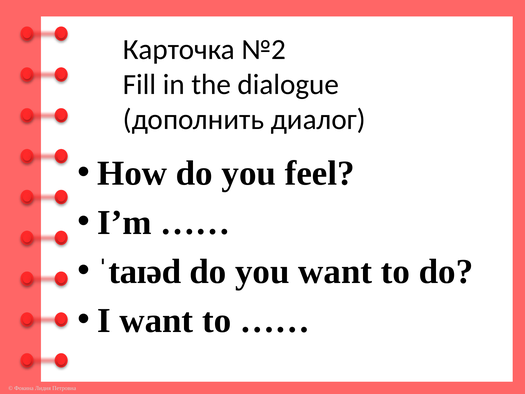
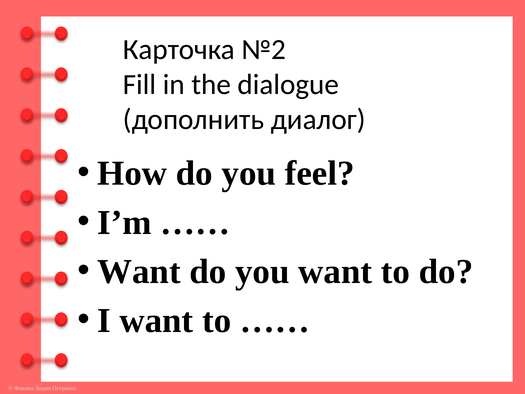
ˈtaɪəd at (139, 271): ˈtaɪəd -> Want
